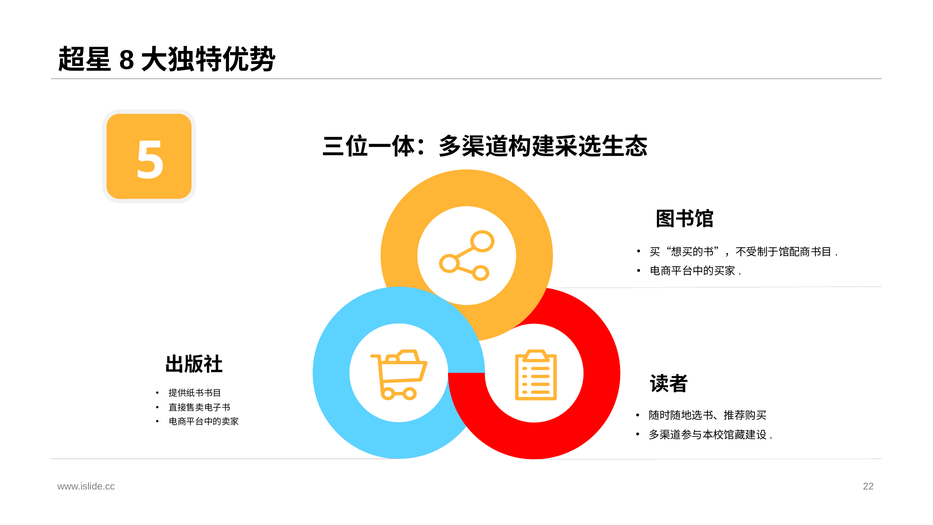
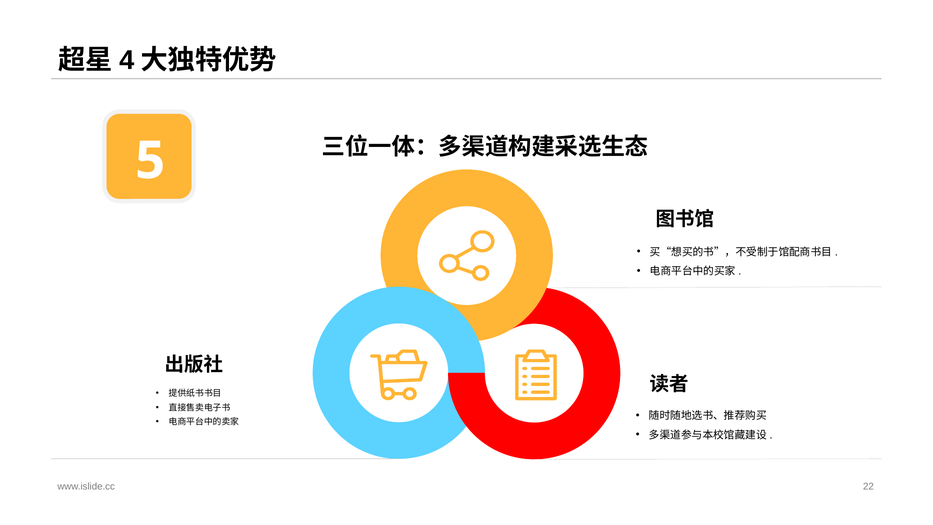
8: 8 -> 4
